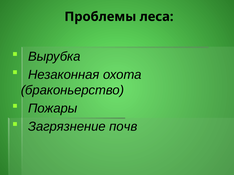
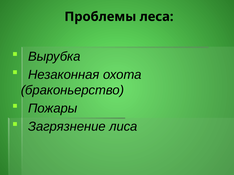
почв: почв -> лиса
